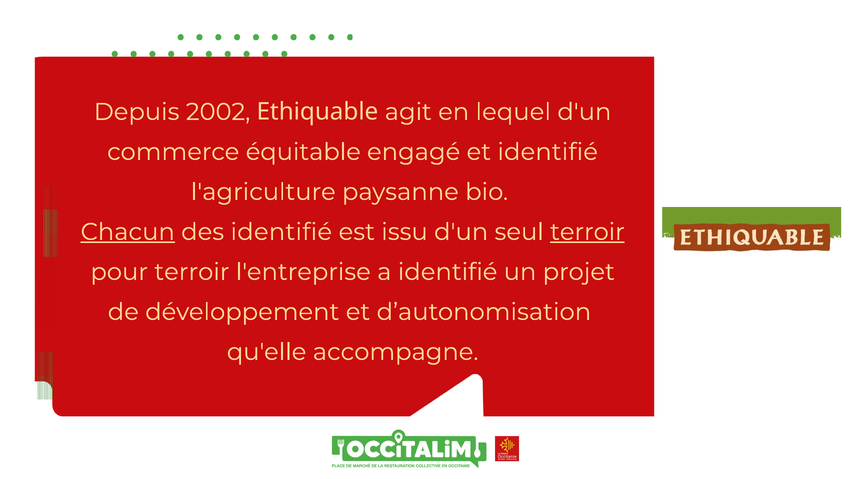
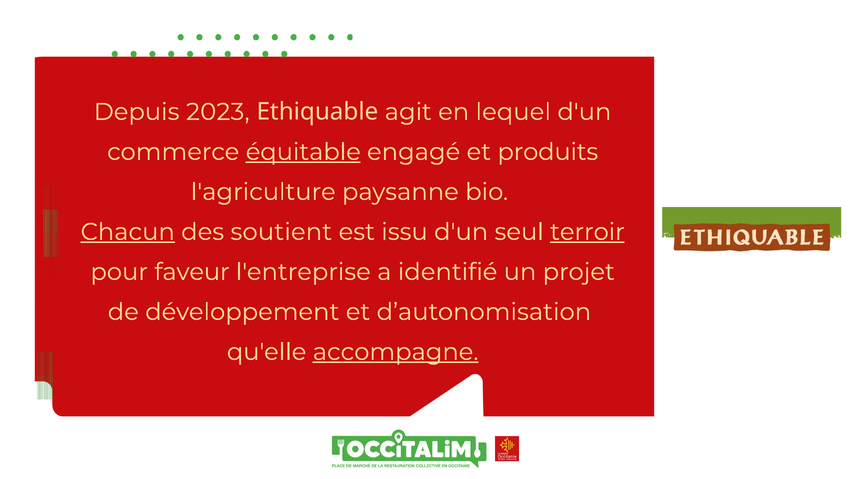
2002: 2002 -> 2023
équitable underline: none -> present
et identifié: identifié -> produits
des identifié: identifié -> soutient
pour terroir: terroir -> faveur
accompagne underline: none -> present
